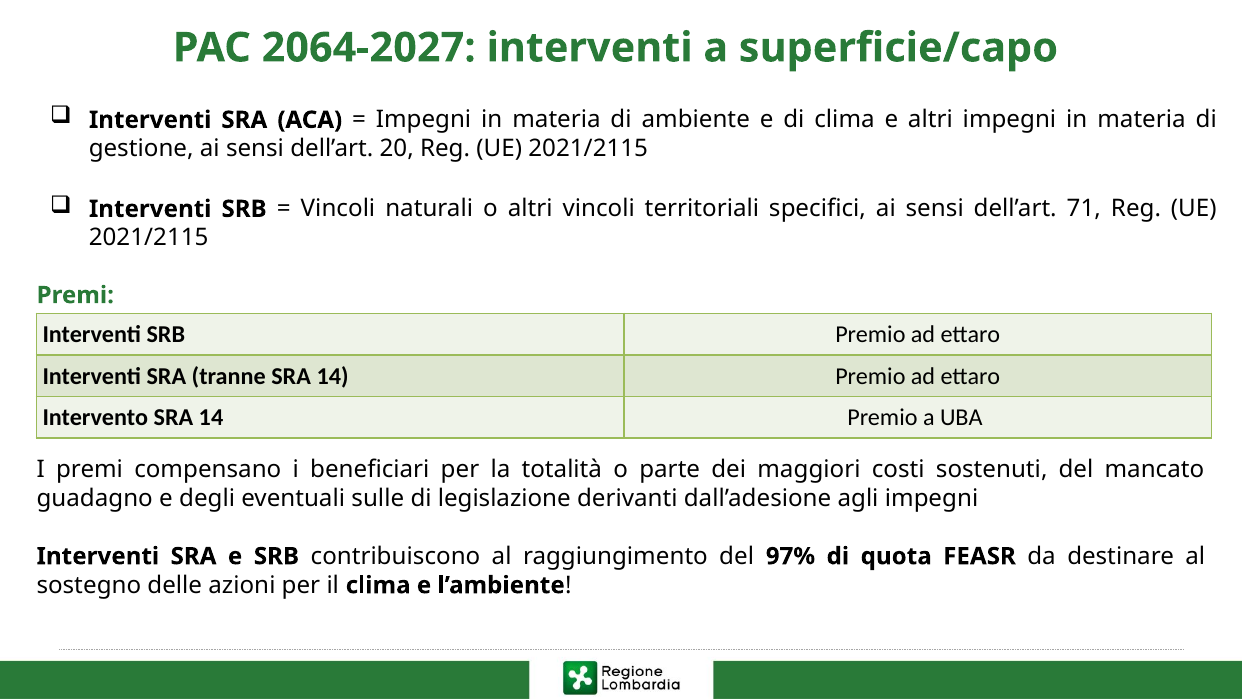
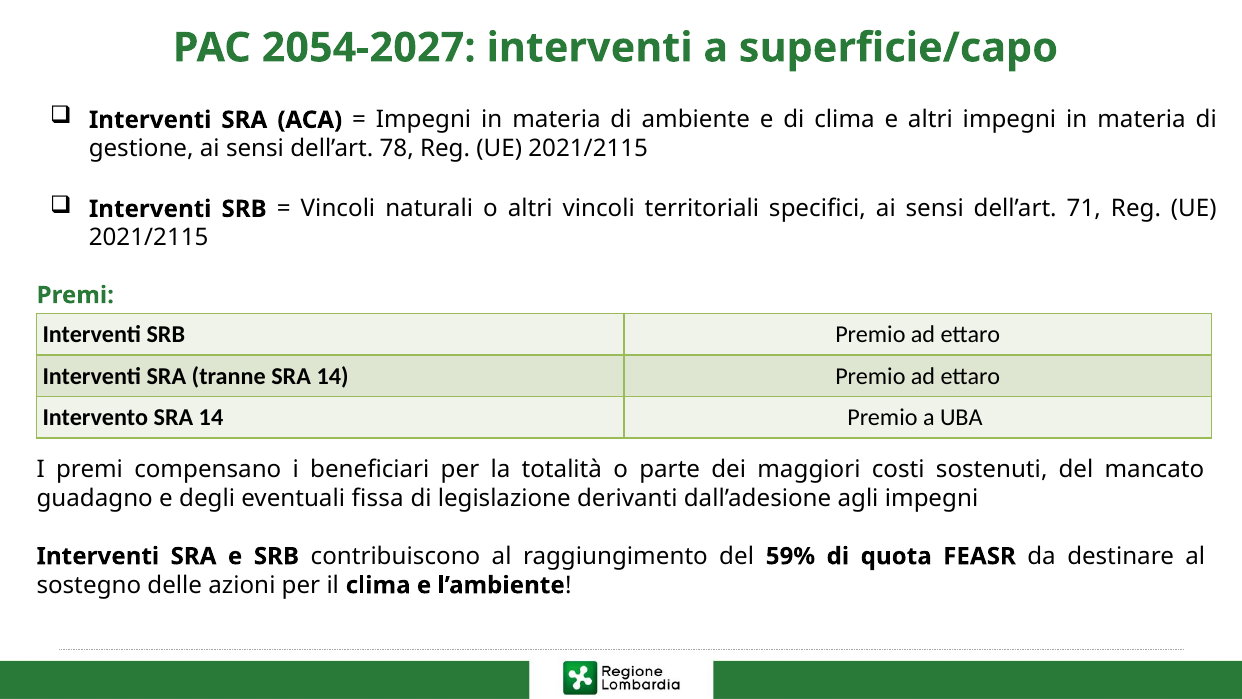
2064-2027: 2064-2027 -> 2054-2027
20: 20 -> 78
sulle: sulle -> fissa
97%: 97% -> 59%
